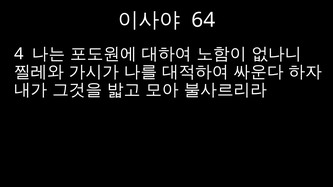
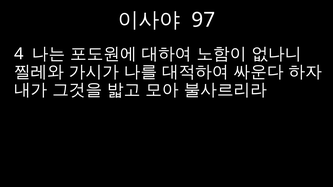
64: 64 -> 97
